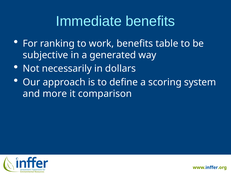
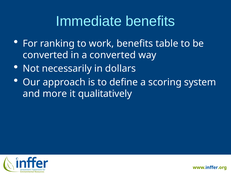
subjective at (46, 55): subjective -> converted
a generated: generated -> converted
comparison: comparison -> qualitatively
